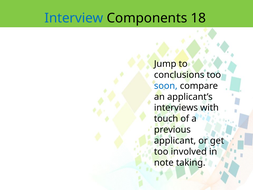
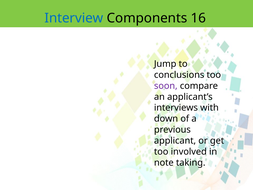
18: 18 -> 16
soon colour: blue -> purple
touch: touch -> down
